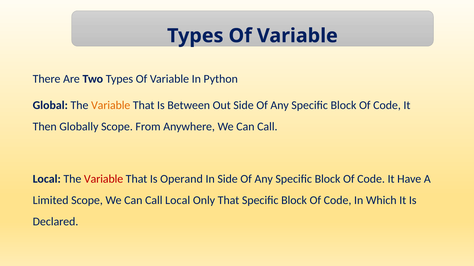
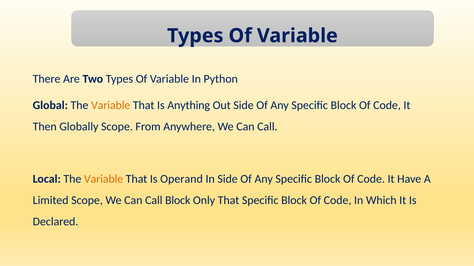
Between: Between -> Anything
Variable at (104, 179) colour: red -> orange
Local at (178, 201): Local -> Block
